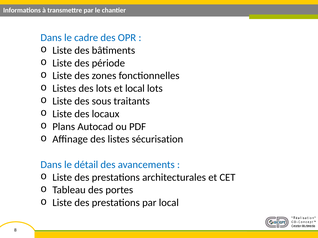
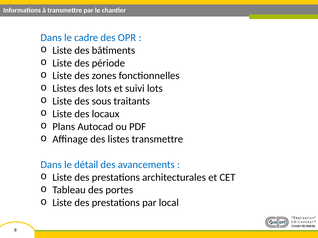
et local: local -> suivi
listes sécurisation: sécurisation -> transmettre
